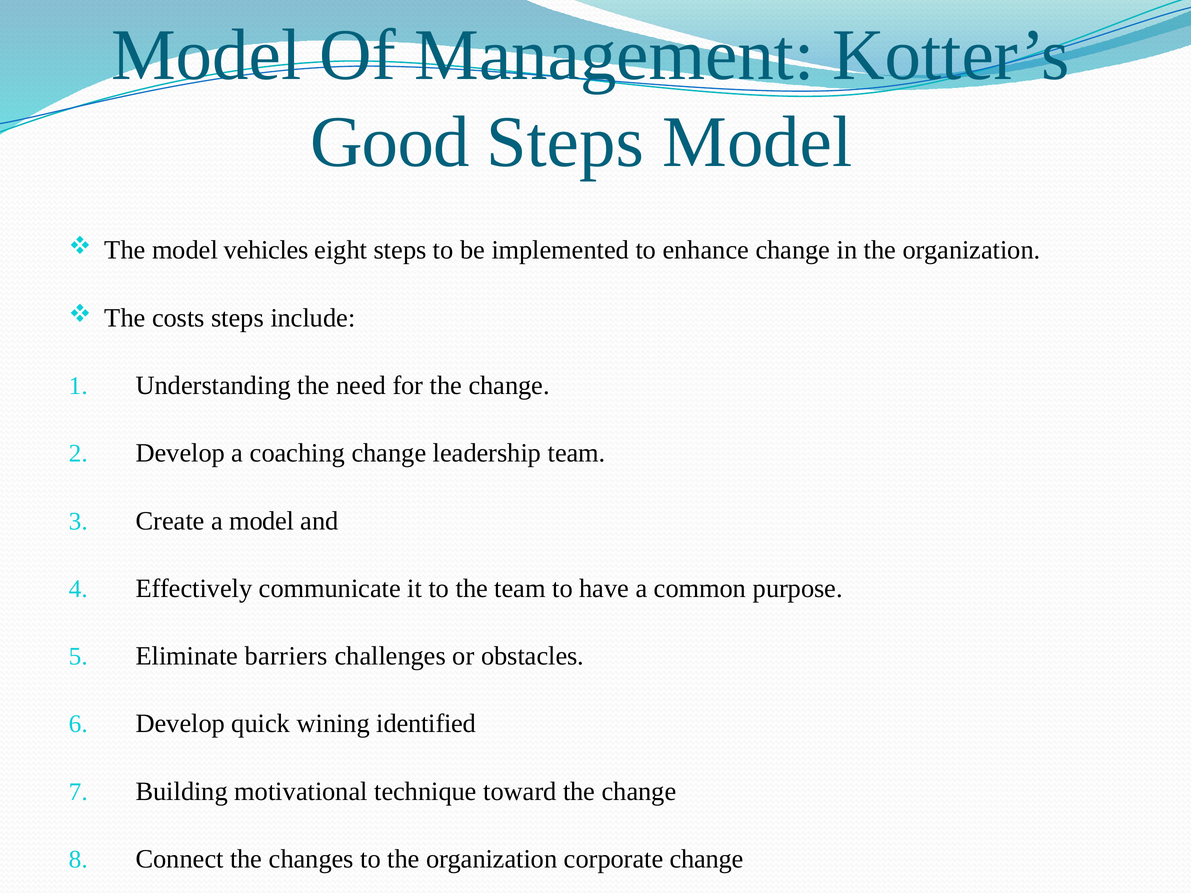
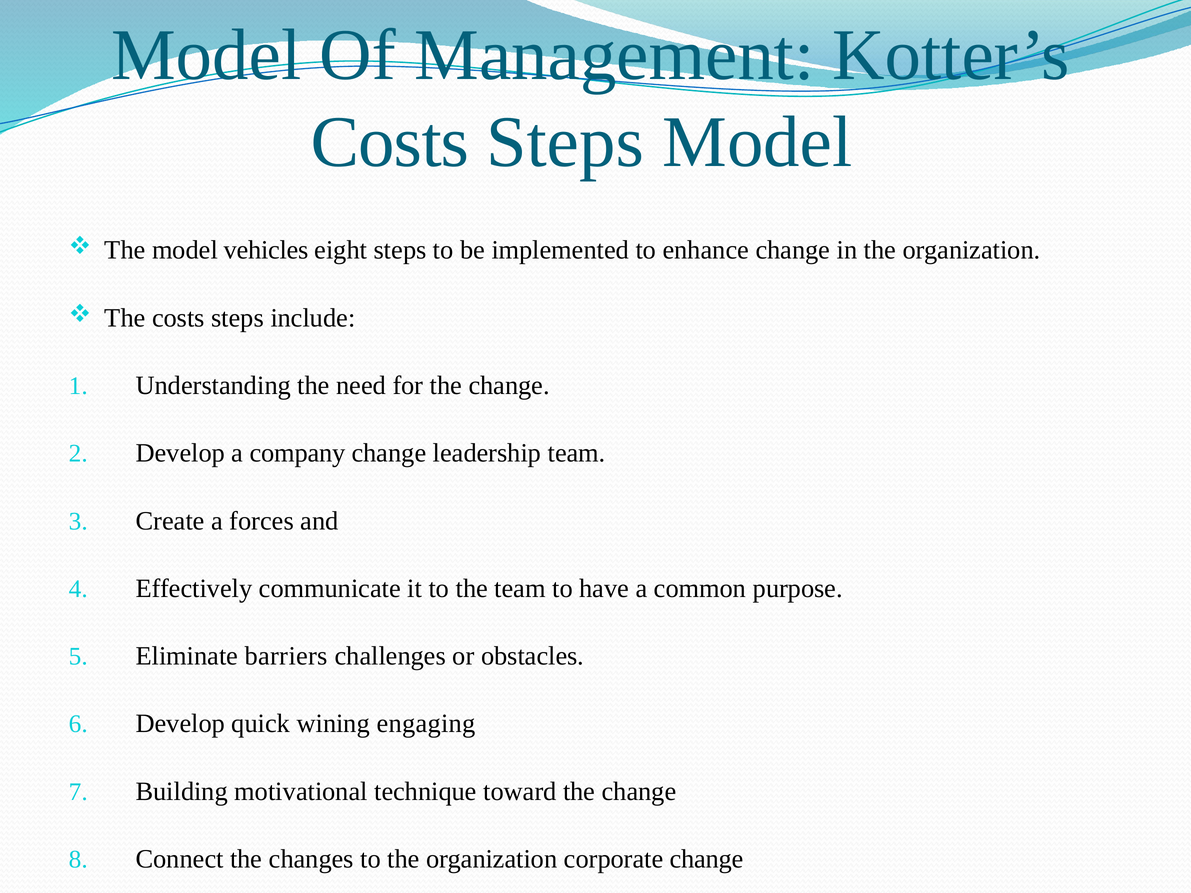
Good at (390, 142): Good -> Costs
coaching: coaching -> company
a model: model -> forces
identified: identified -> engaging
